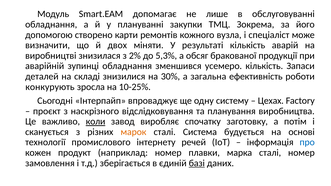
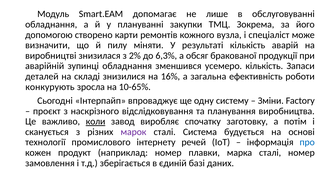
двох: двох -> пилу
5,3%: 5,3% -> 6,3%
30%: 30% -> 16%
10-25%: 10-25% -> 10-65%
Цехах: Цехах -> Зміни
марок colour: orange -> purple
базі underline: present -> none
